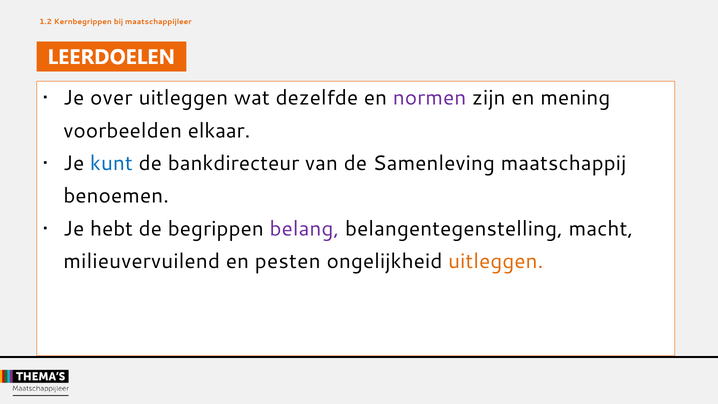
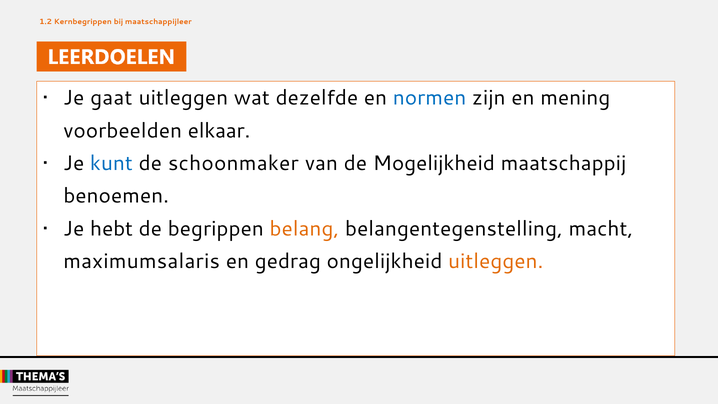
over: over -> gaat
normen colour: purple -> blue
bankdirecteur: bankdirecteur -> schoonmaker
Samenleving: Samenleving -> Mogelijkheid
belang colour: purple -> orange
milieuvervuilend: milieuvervuilend -> maximumsalaris
pesten: pesten -> gedrag
